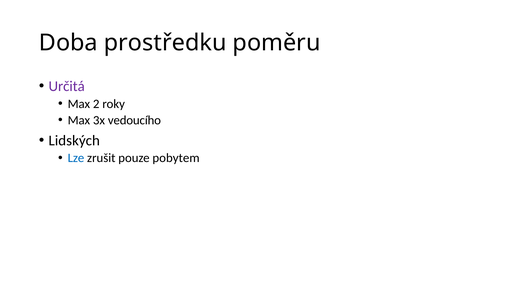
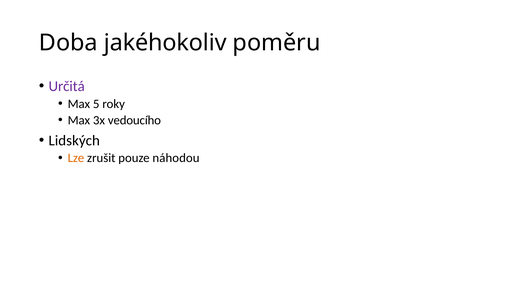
prostředku: prostředku -> jakéhokoliv
2: 2 -> 5
Lze colour: blue -> orange
pobytem: pobytem -> náhodou
